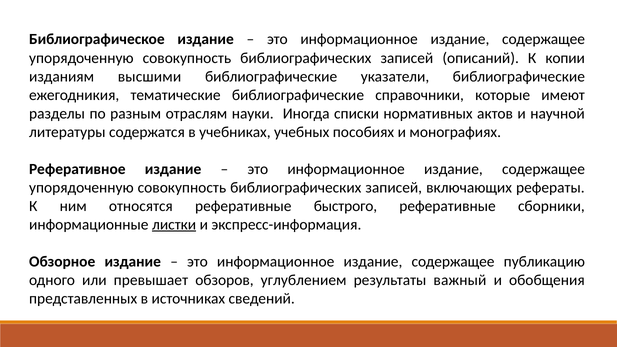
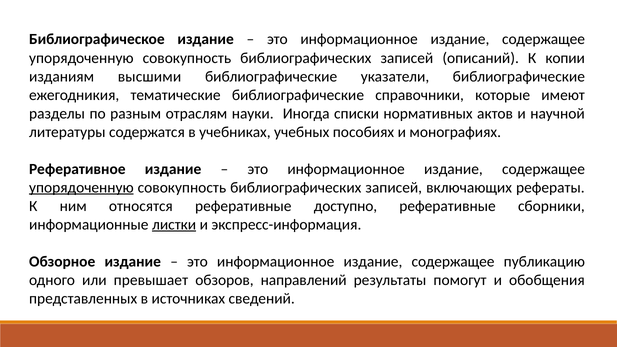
упорядоченную at (81, 187) underline: none -> present
быстрого: быстрого -> доступно
углублением: углублением -> направлений
важный: важный -> помогут
